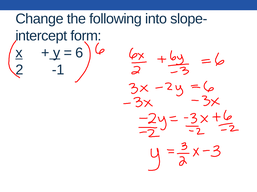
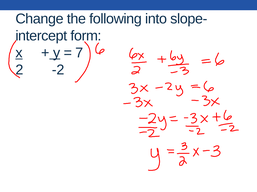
6: 6 -> 7
-1: -1 -> -2
